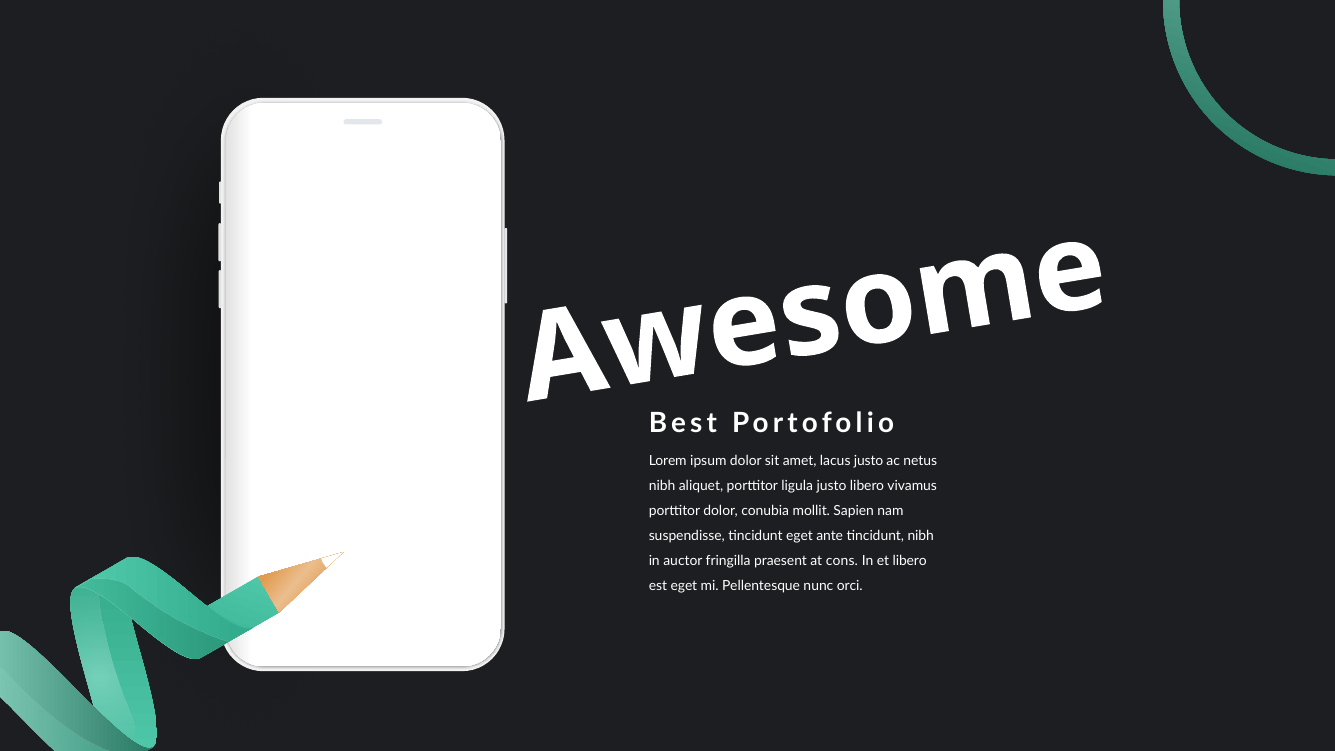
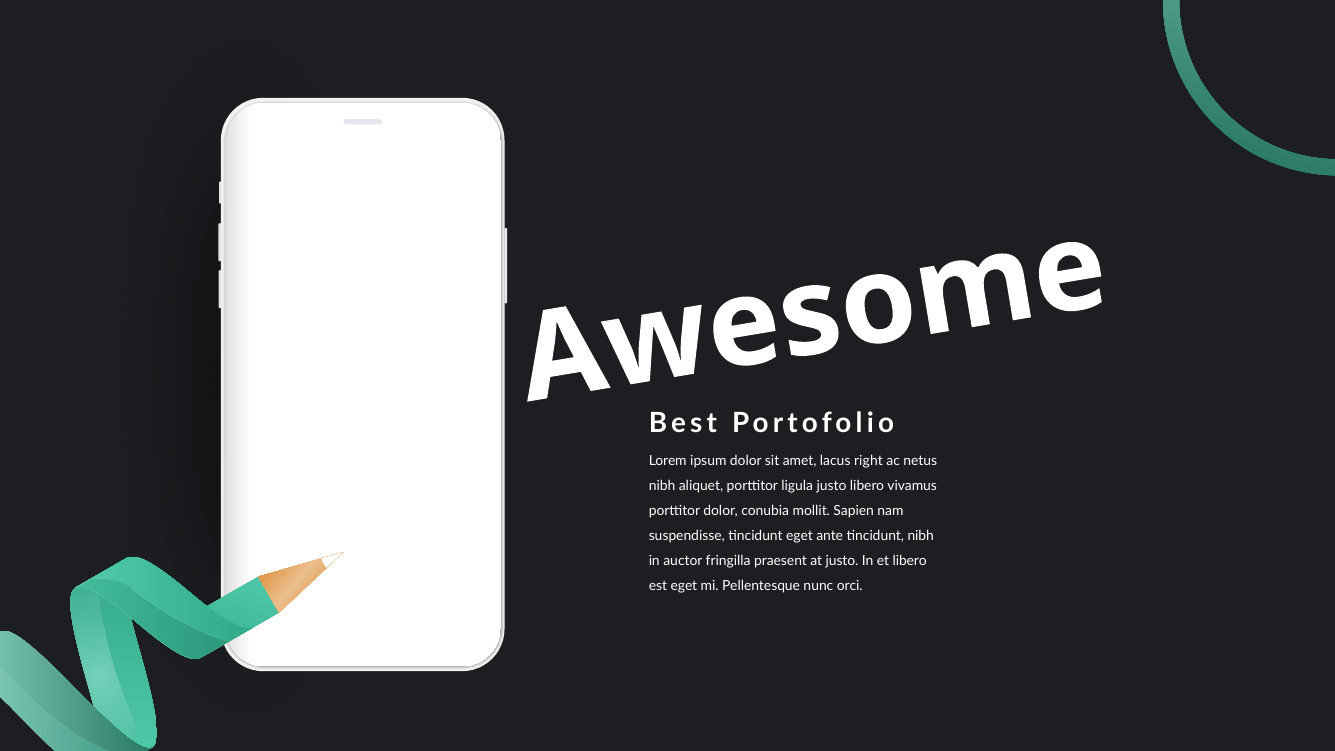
lacus justo: justo -> right
at cons: cons -> justo
